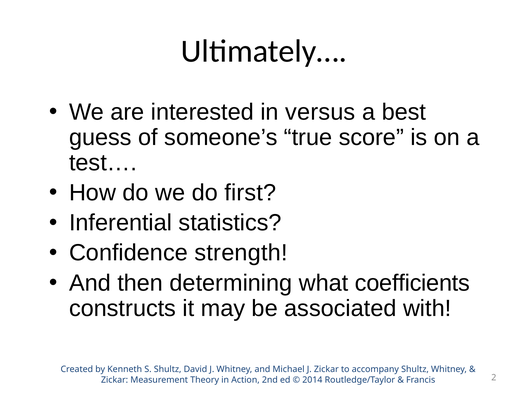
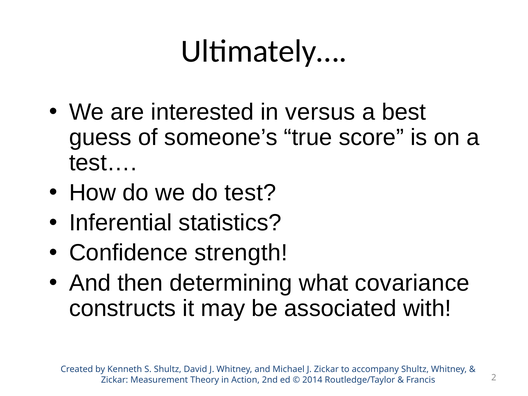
first: first -> test
coefficients: coefficients -> covariance
